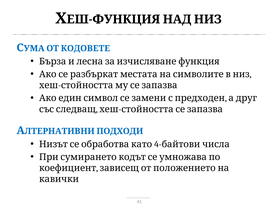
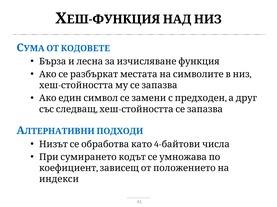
кавички: кавички -> индекси
